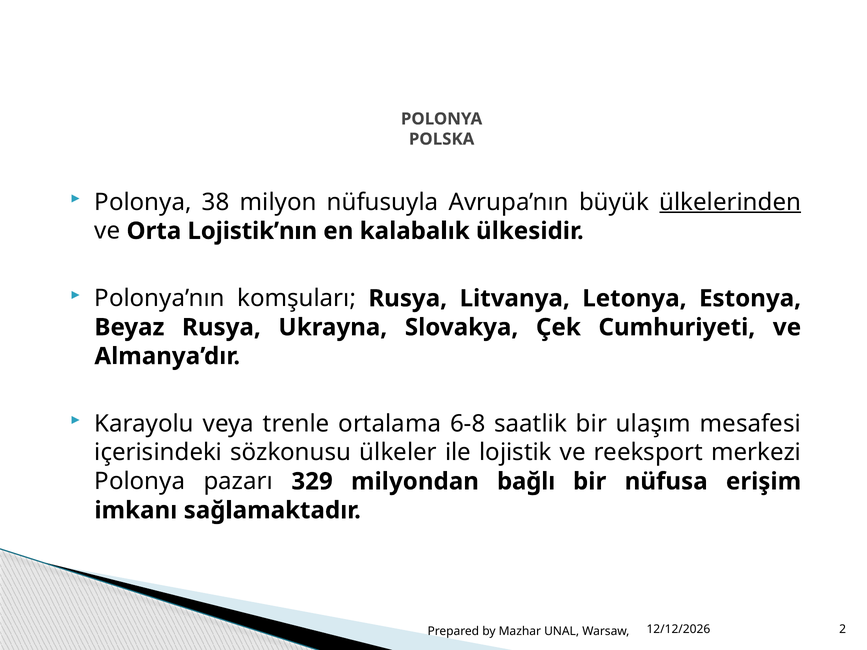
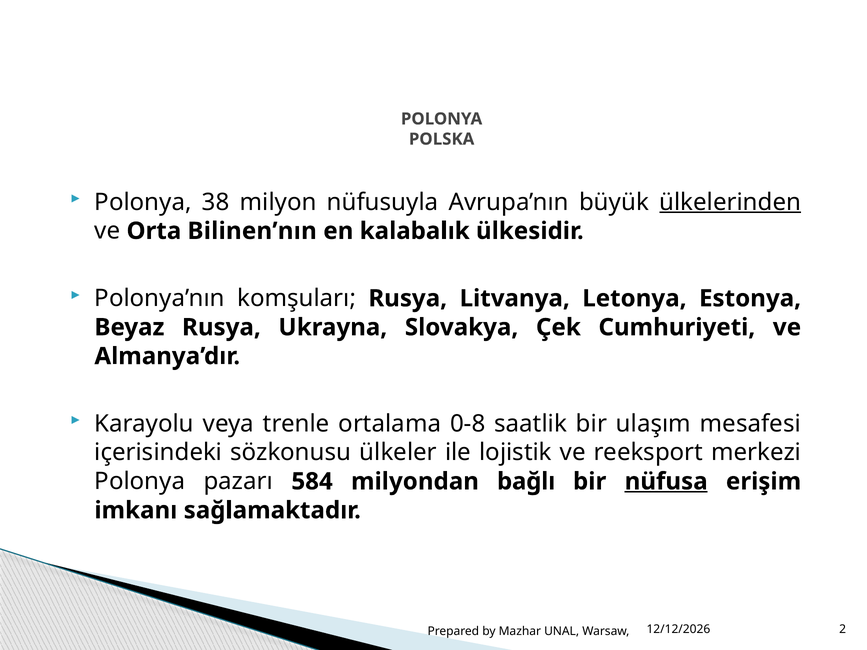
Lojistik’nın: Lojistik’nın -> Bilinen’nın
6-8: 6-8 -> 0-8
329: 329 -> 584
nüfusa underline: none -> present
